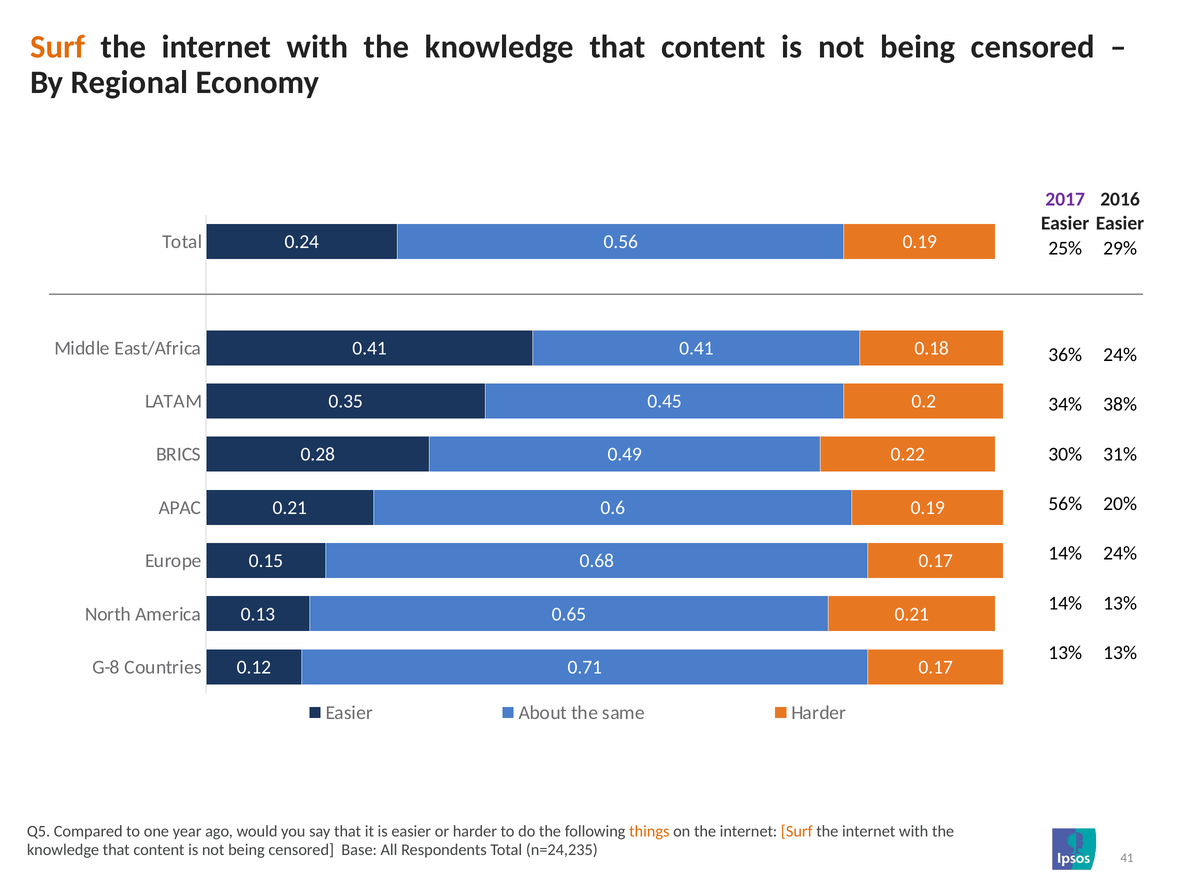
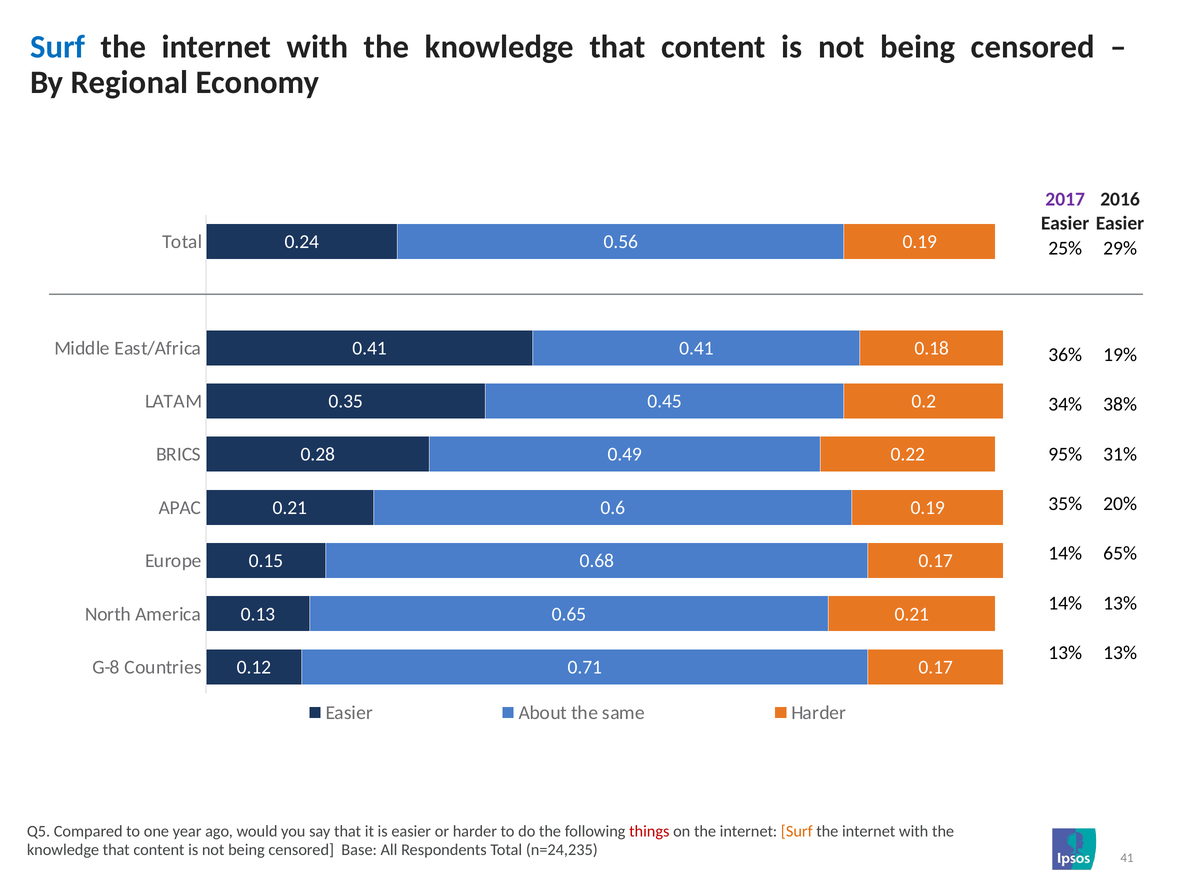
Surf at (58, 47) colour: orange -> blue
36% 24%: 24% -> 19%
30%: 30% -> 95%
56%: 56% -> 35%
14% 24%: 24% -> 65%
things colour: orange -> red
